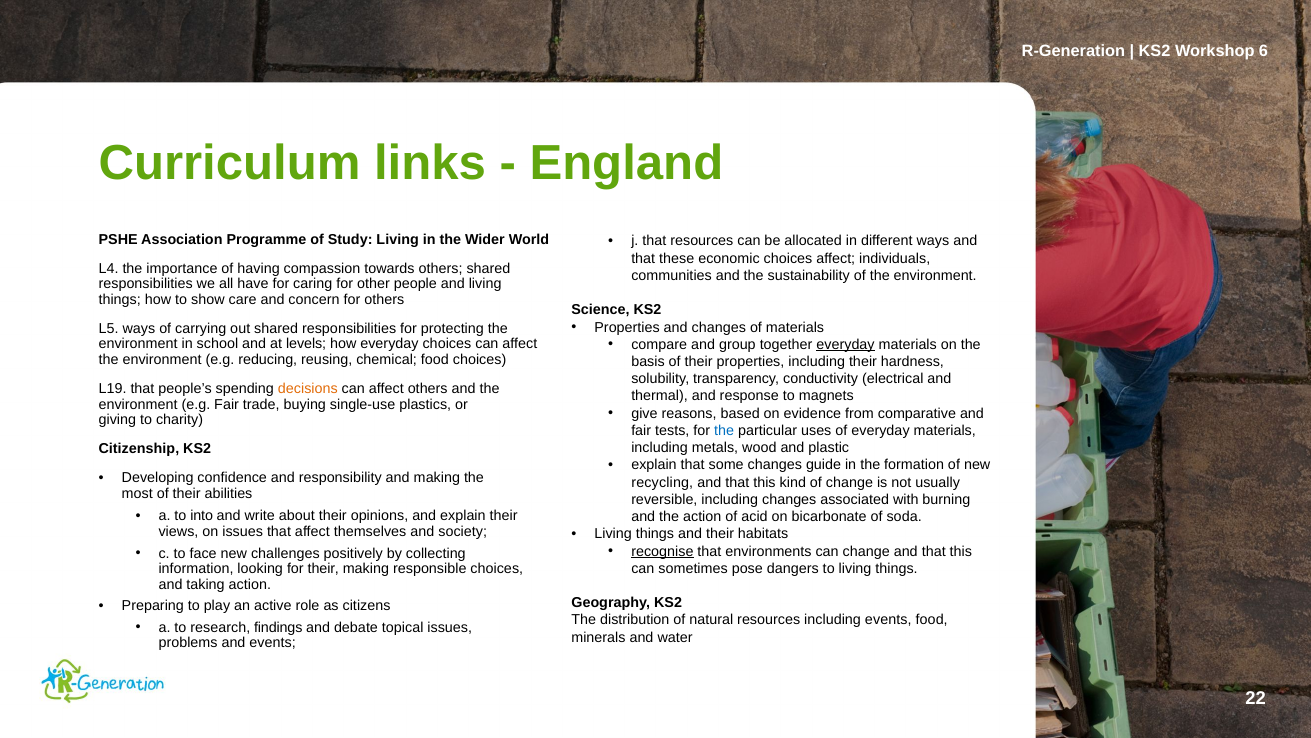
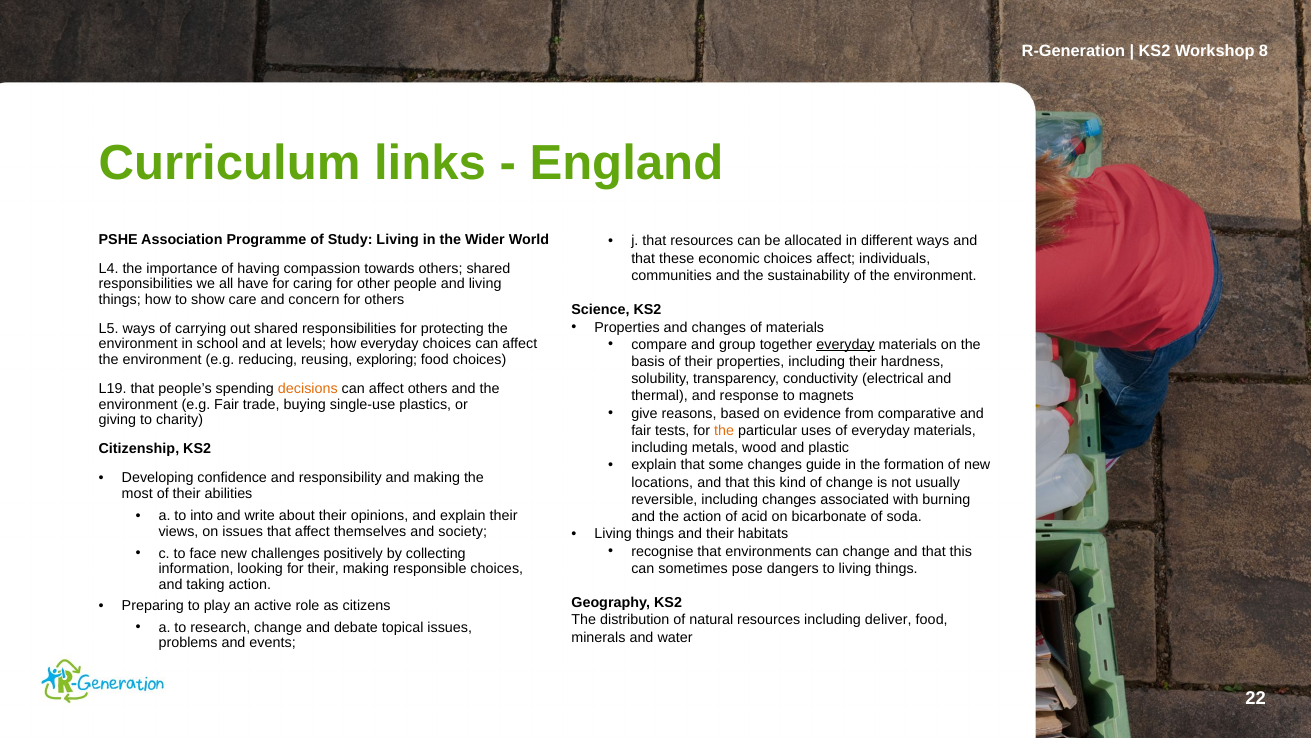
6: 6 -> 8
chemical: chemical -> exploring
the at (724, 430) colour: blue -> orange
recycling: recycling -> locations
recognise underline: present -> none
including events: events -> deliver
research findings: findings -> change
